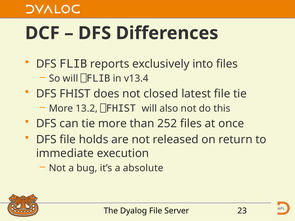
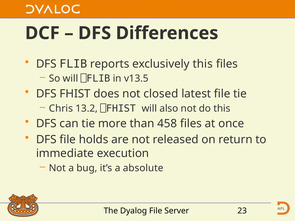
exclusively into: into -> this
v13.4: v13.4 -> v13.5
More at (61, 108): More -> Chris
252: 252 -> 458
